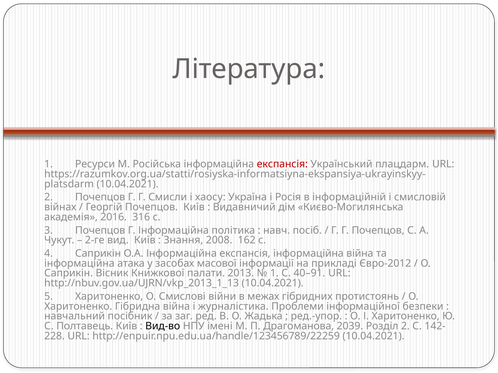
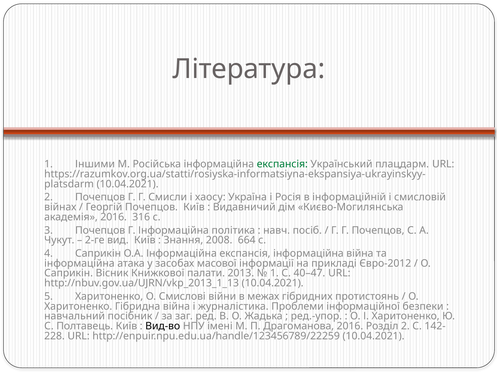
Ресурси: Ресурси -> Іншими
експансія at (282, 164) colour: red -> green
162: 162 -> 664
40–91: 40–91 -> 40–47
Драгоманова 2039: 2039 -> 2016
